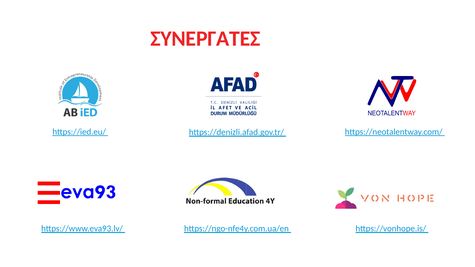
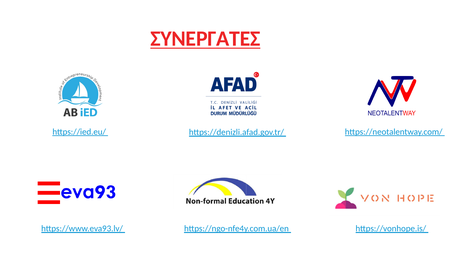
ΣΥΝΕΡΓΑΤΕΣ underline: none -> present
